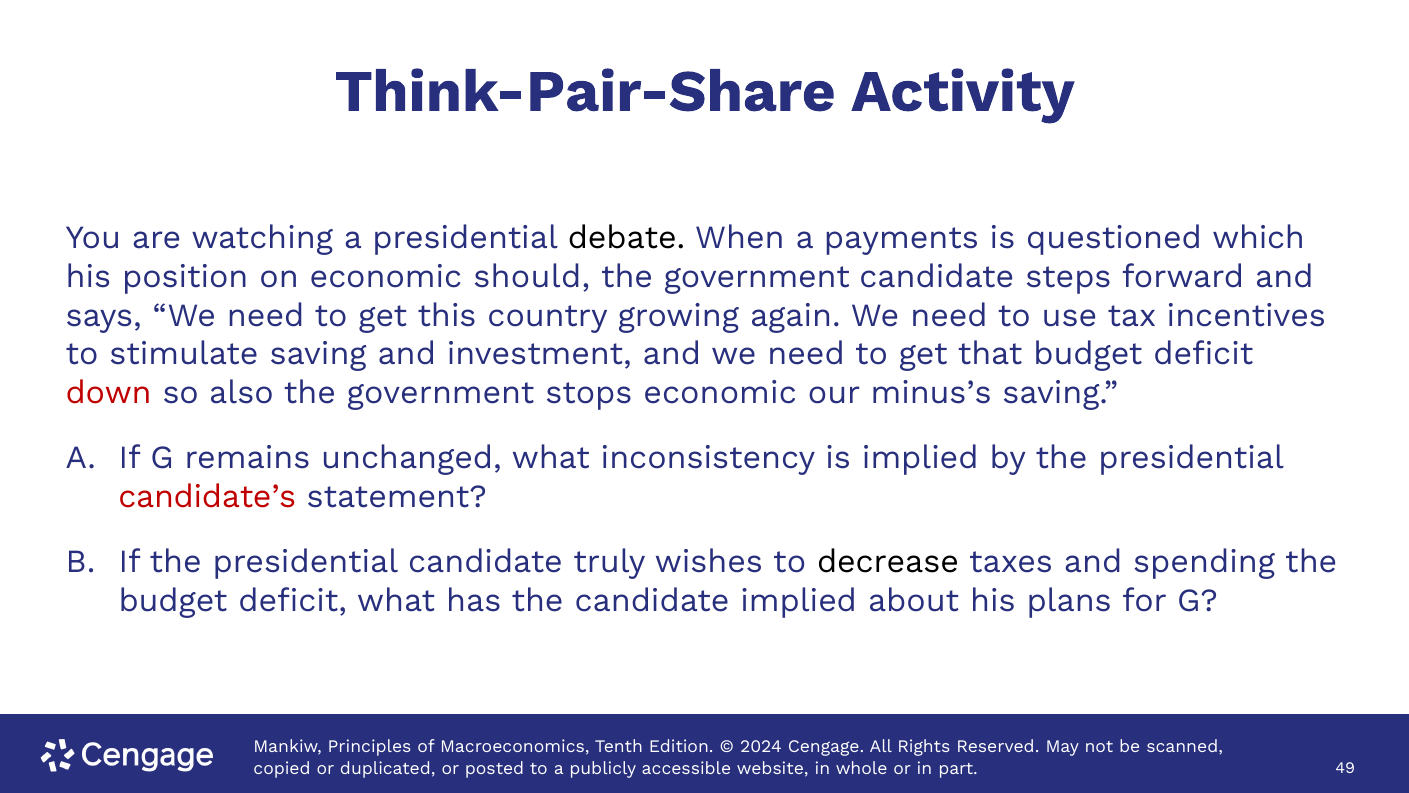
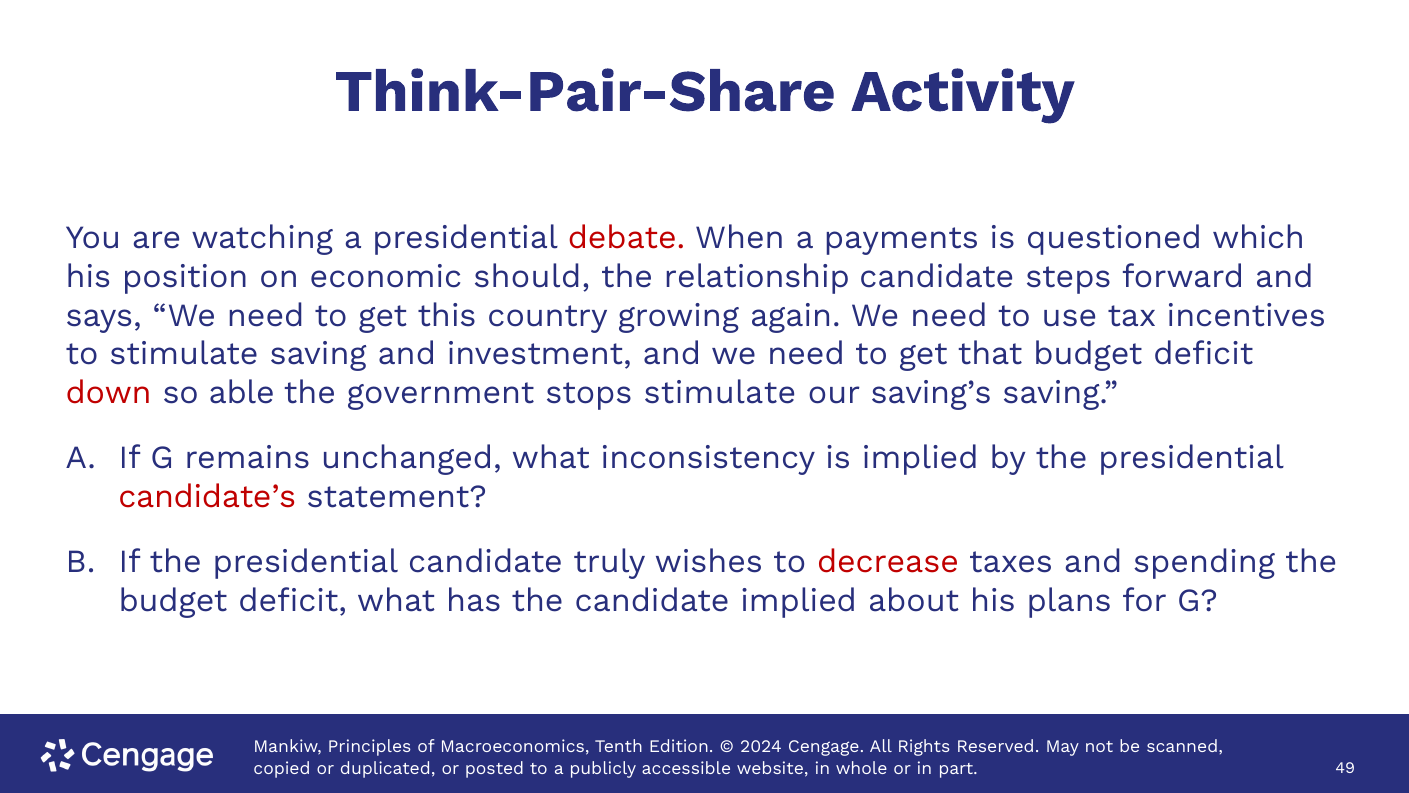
debate colour: black -> red
government at (757, 277): government -> relationship
also: also -> able
stops economic: economic -> stimulate
minus’s: minus’s -> saving’s
decrease colour: black -> red
